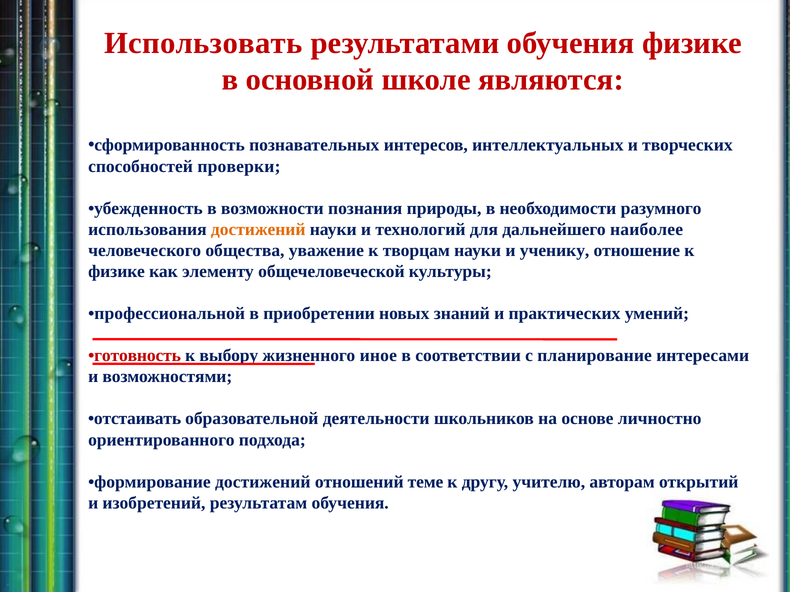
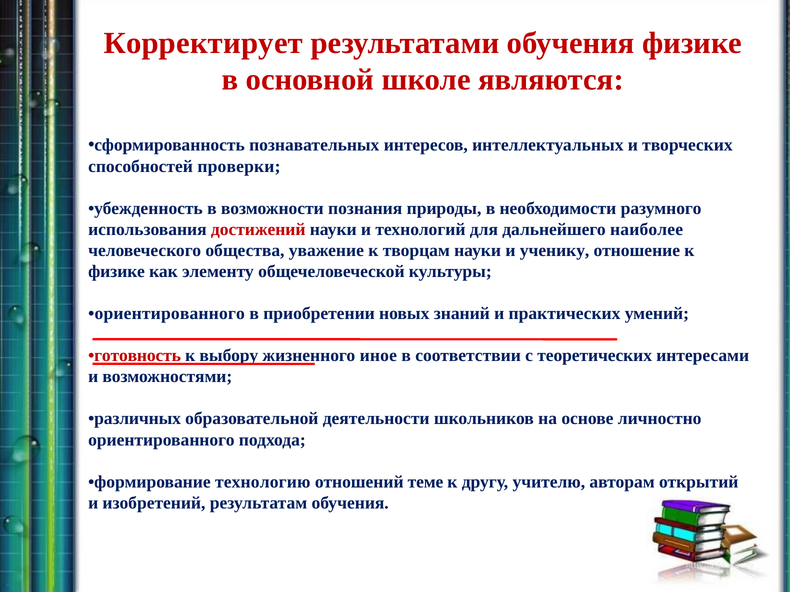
Использовать: Использовать -> Корректирует
достижений at (258, 230) colour: orange -> red
профессиональной at (167, 314): профессиональной -> ориентированного
планирование: планирование -> теоретических
отстаивать: отстаивать -> различных
формирование достижений: достижений -> технологию
